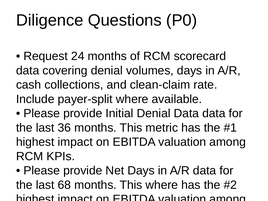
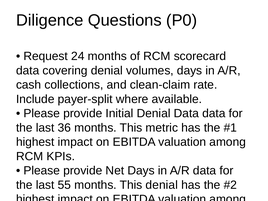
68: 68 -> 55
This where: where -> denial
